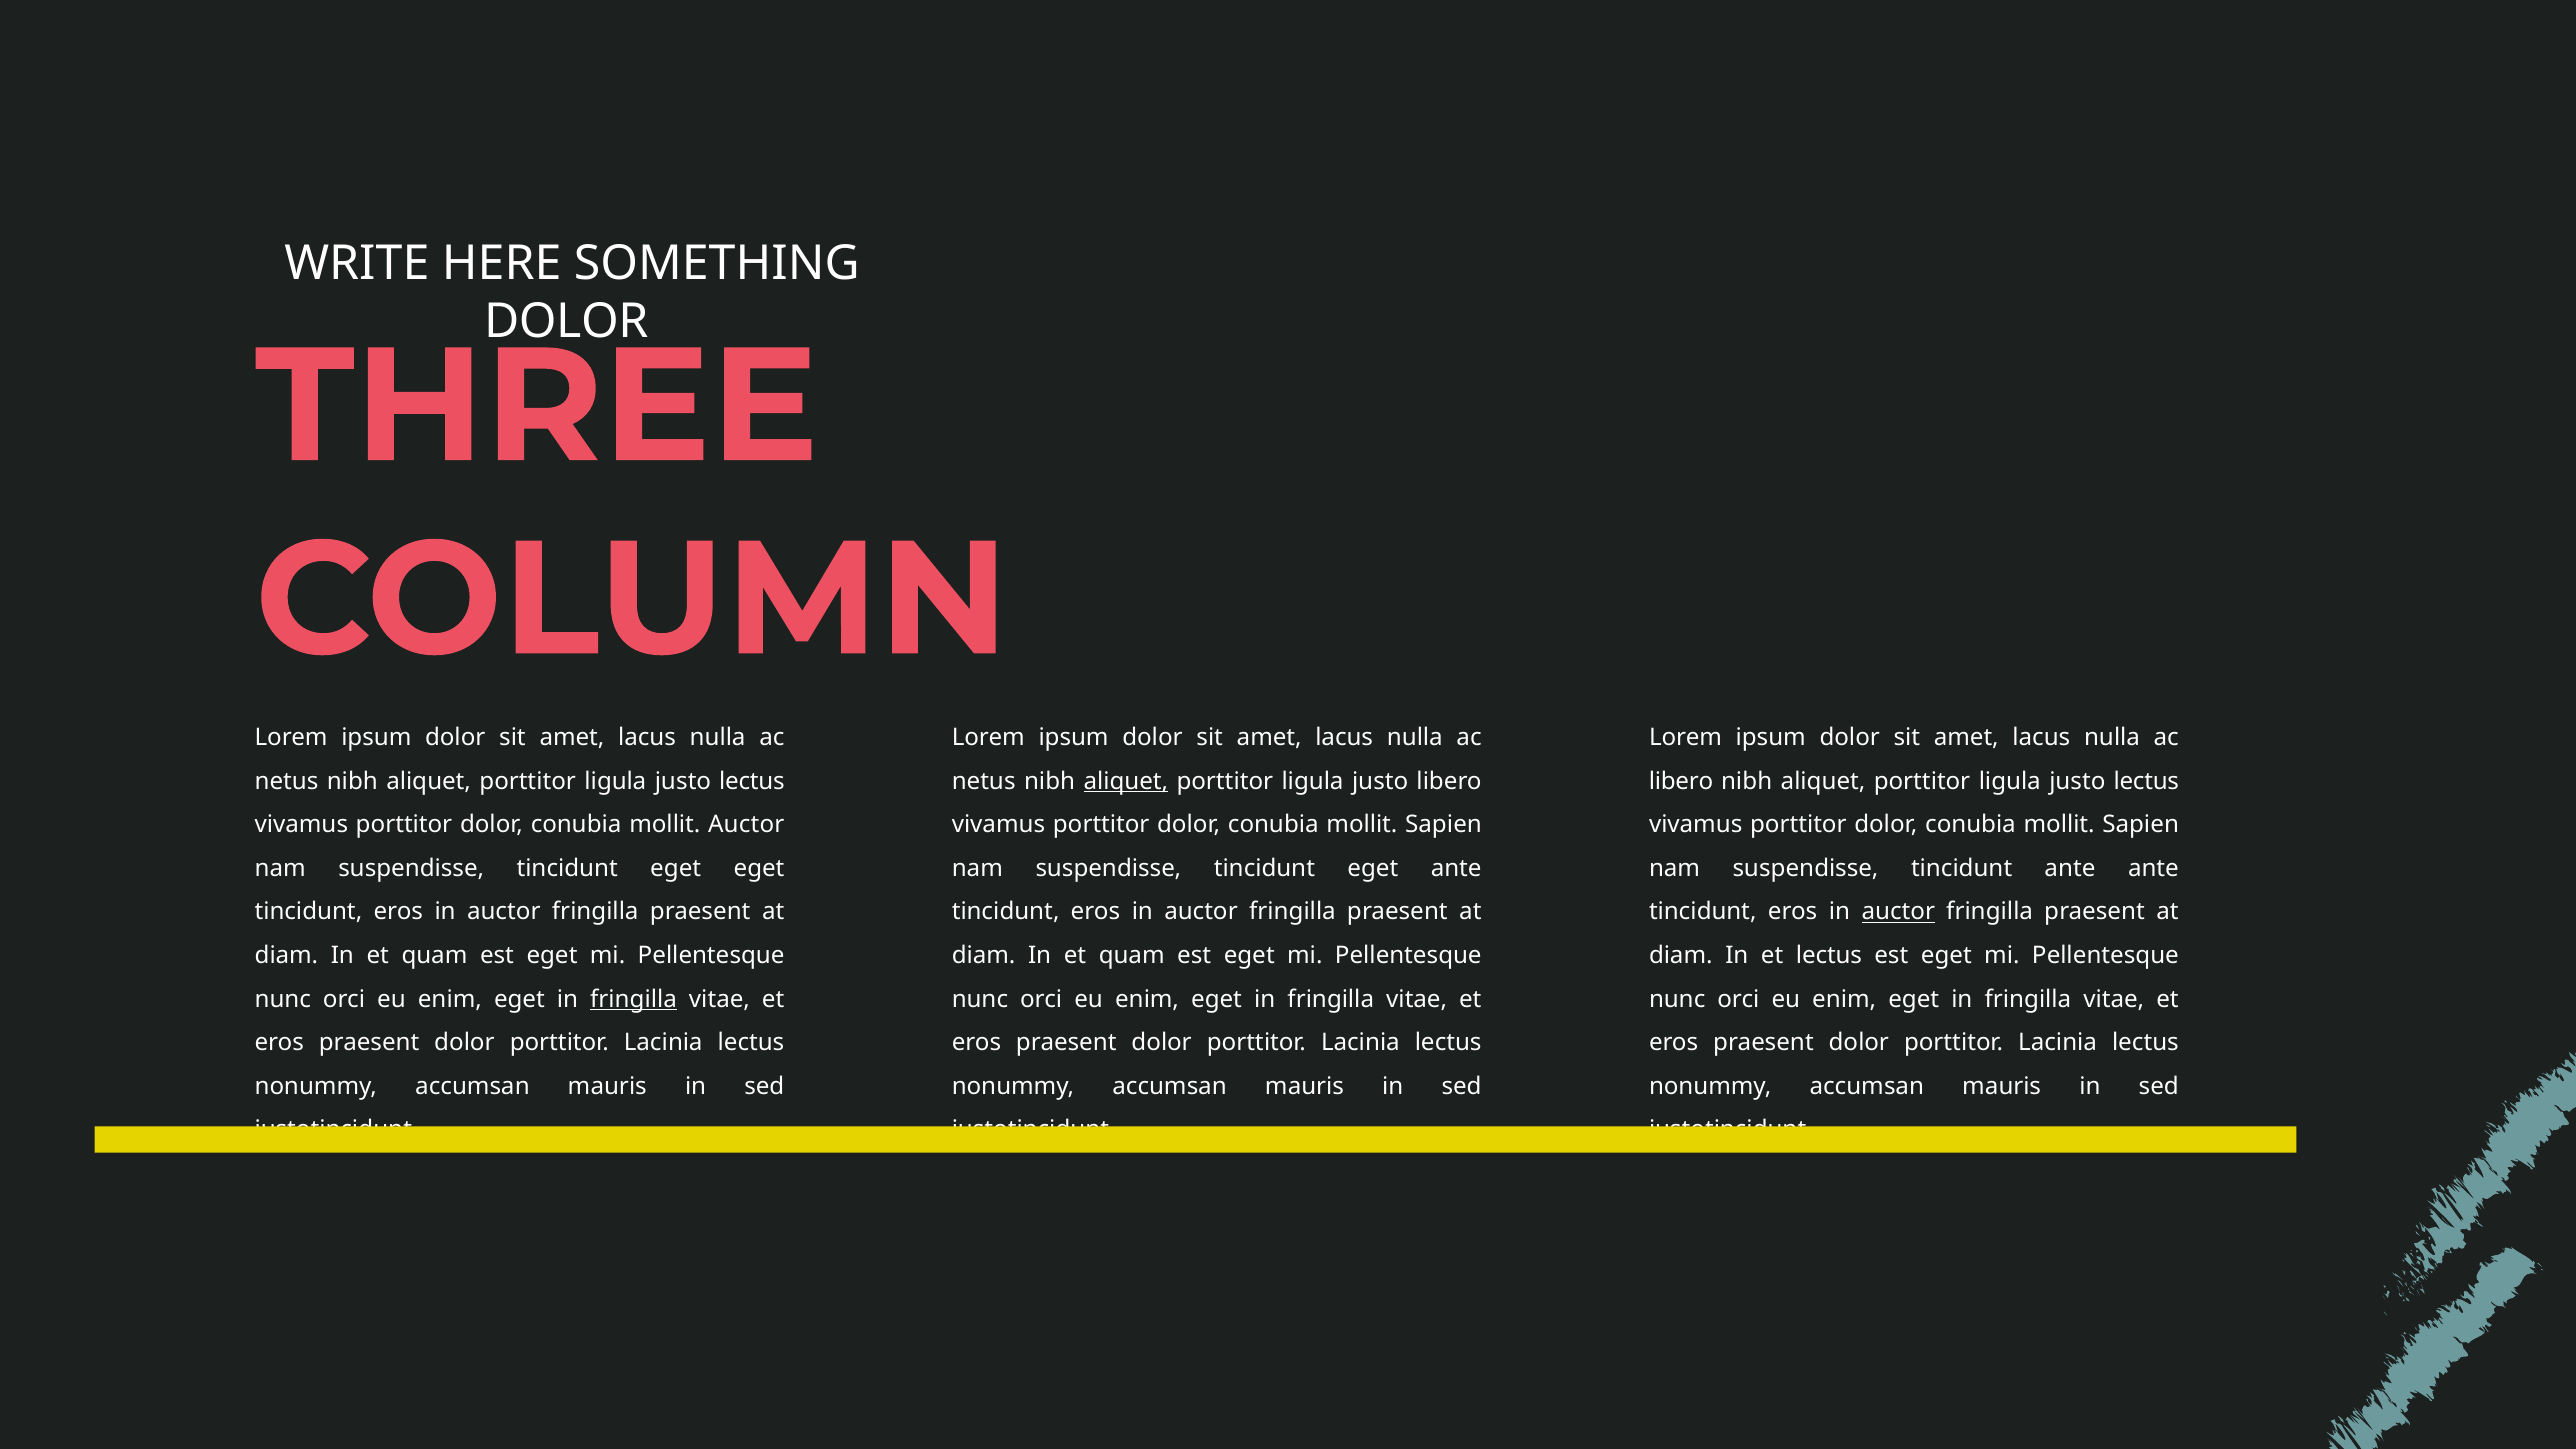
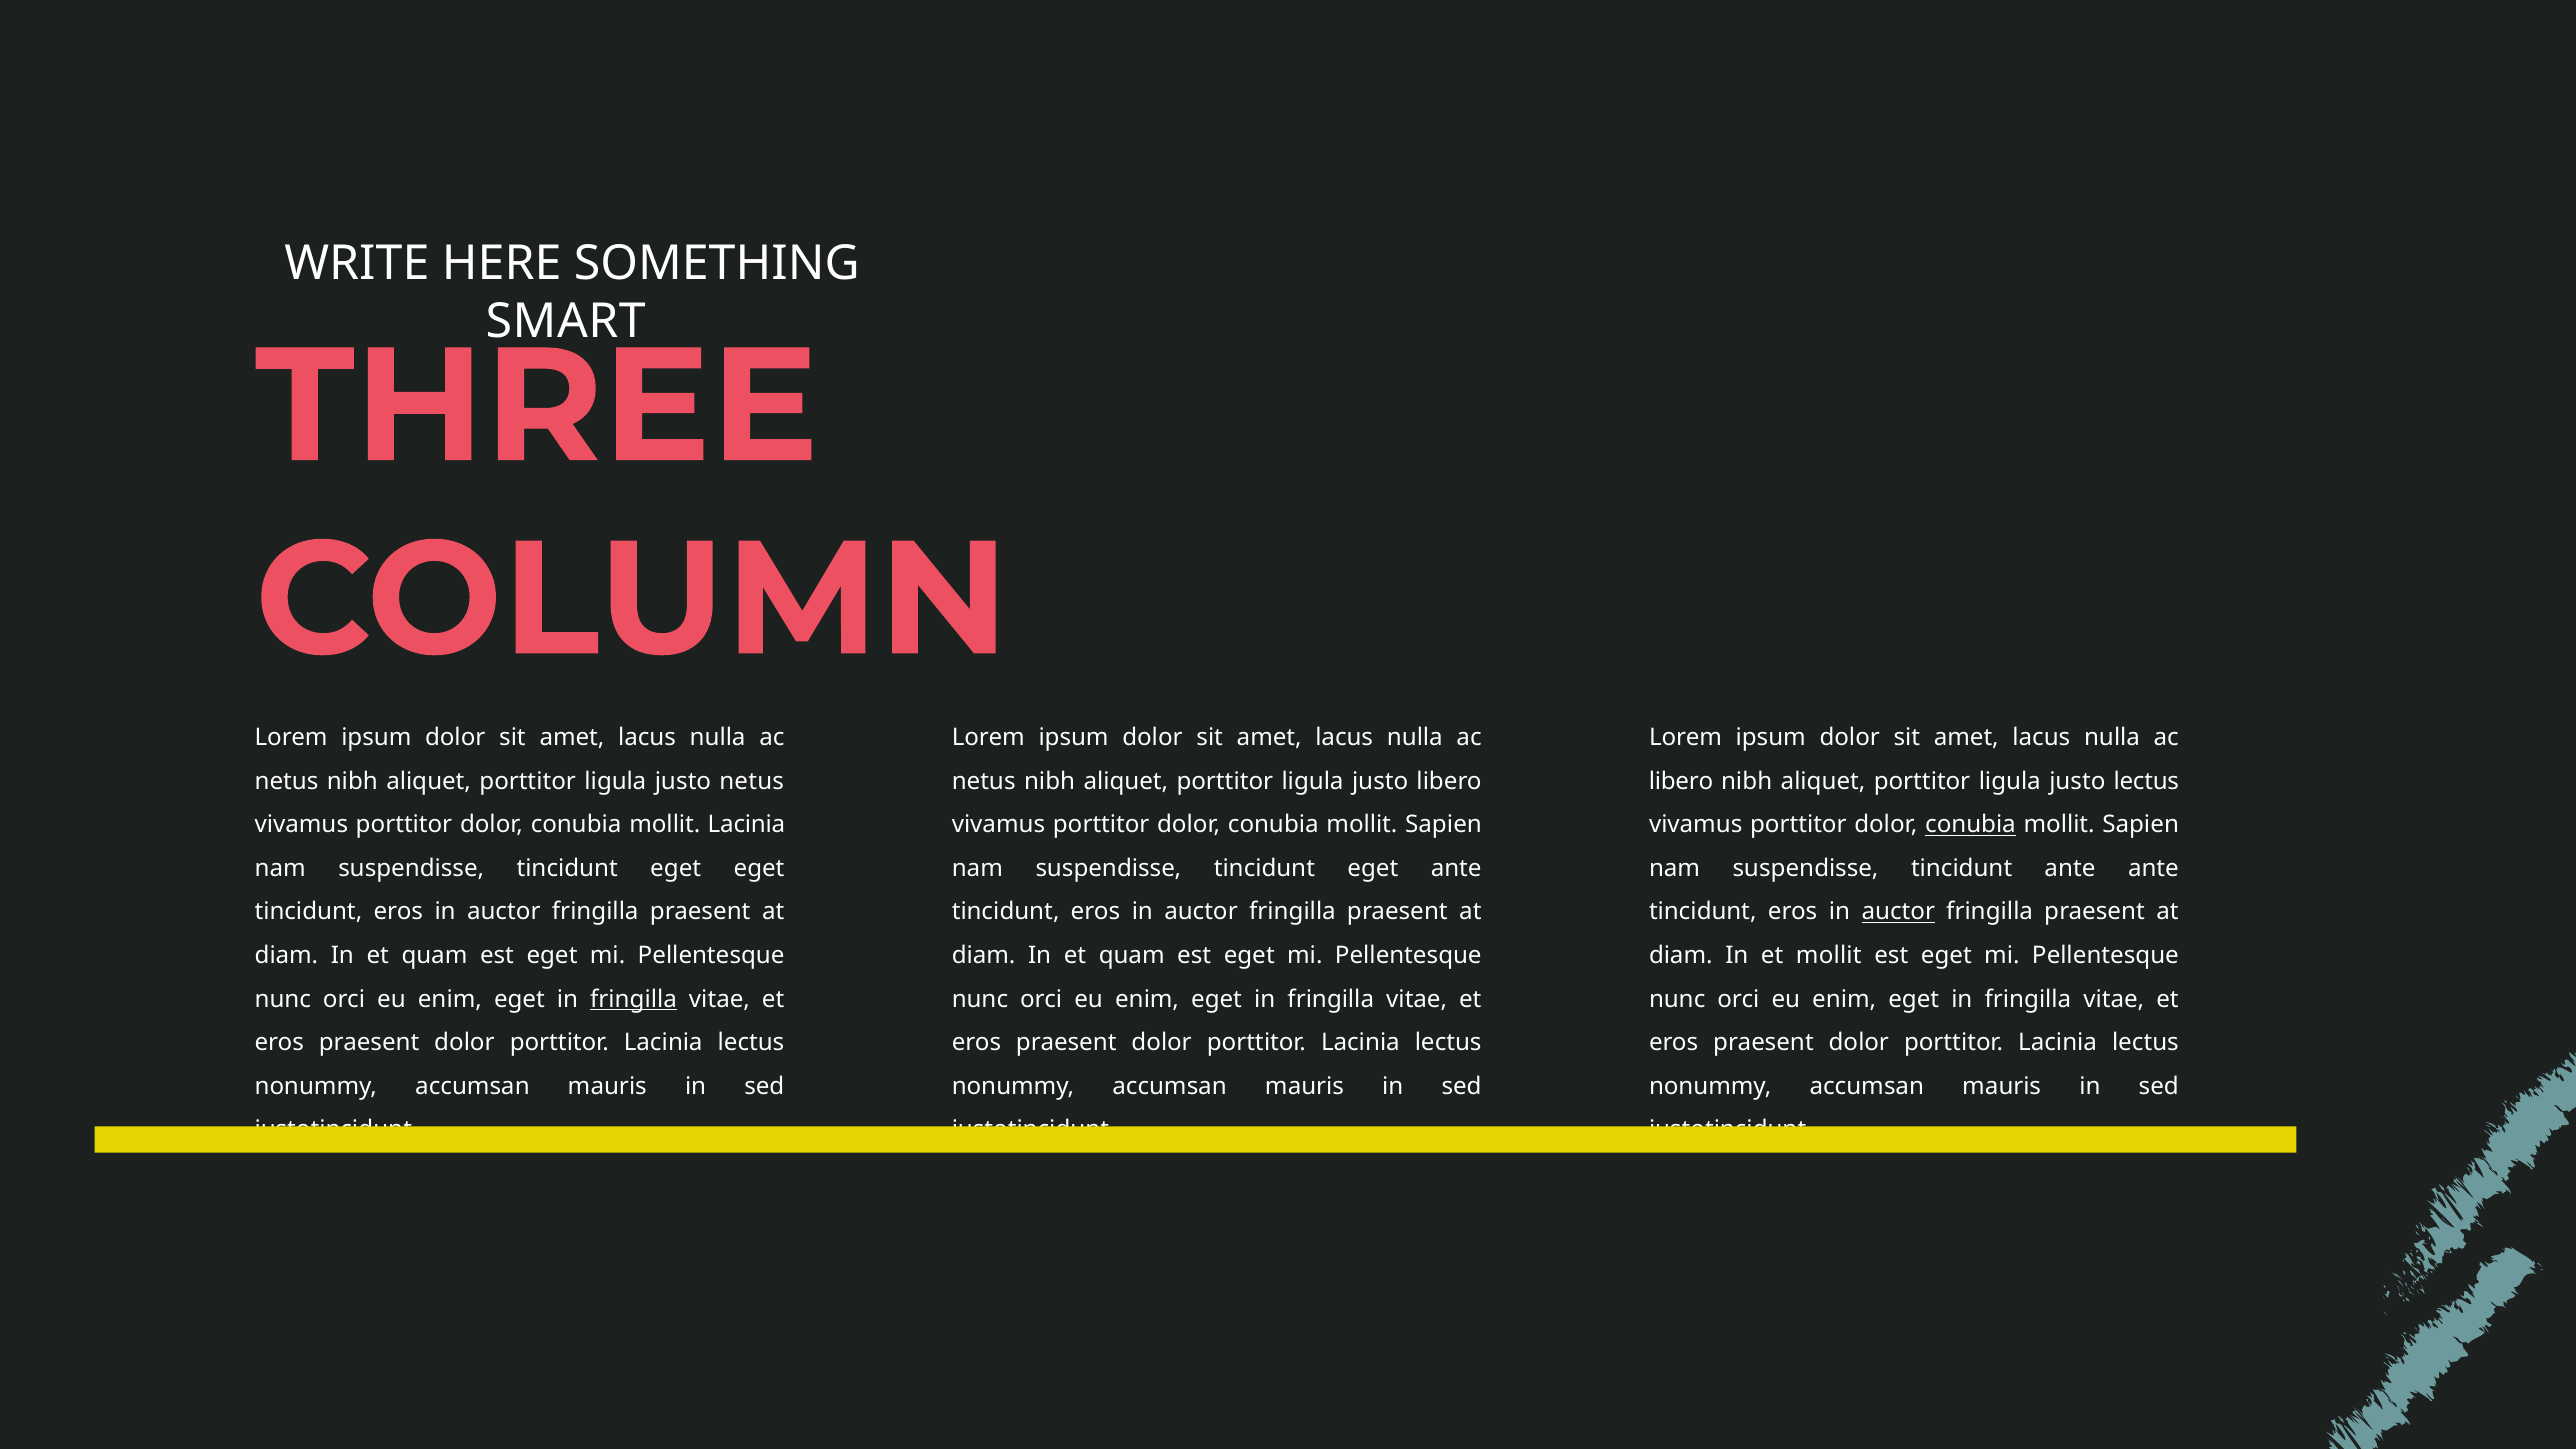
DOLOR at (566, 322): DOLOR -> SMART
lectus at (752, 781): lectus -> netus
aliquet at (1126, 781) underline: present -> none
mollit Auctor: Auctor -> Lacinia
conubia at (1970, 825) underline: none -> present
et lectus: lectus -> mollit
